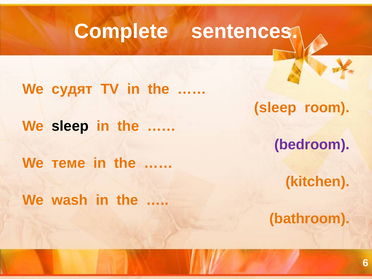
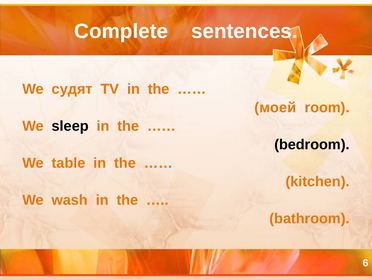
sleep at (275, 108): sleep -> моей
bedroom colour: purple -> black
теме: теме -> table
